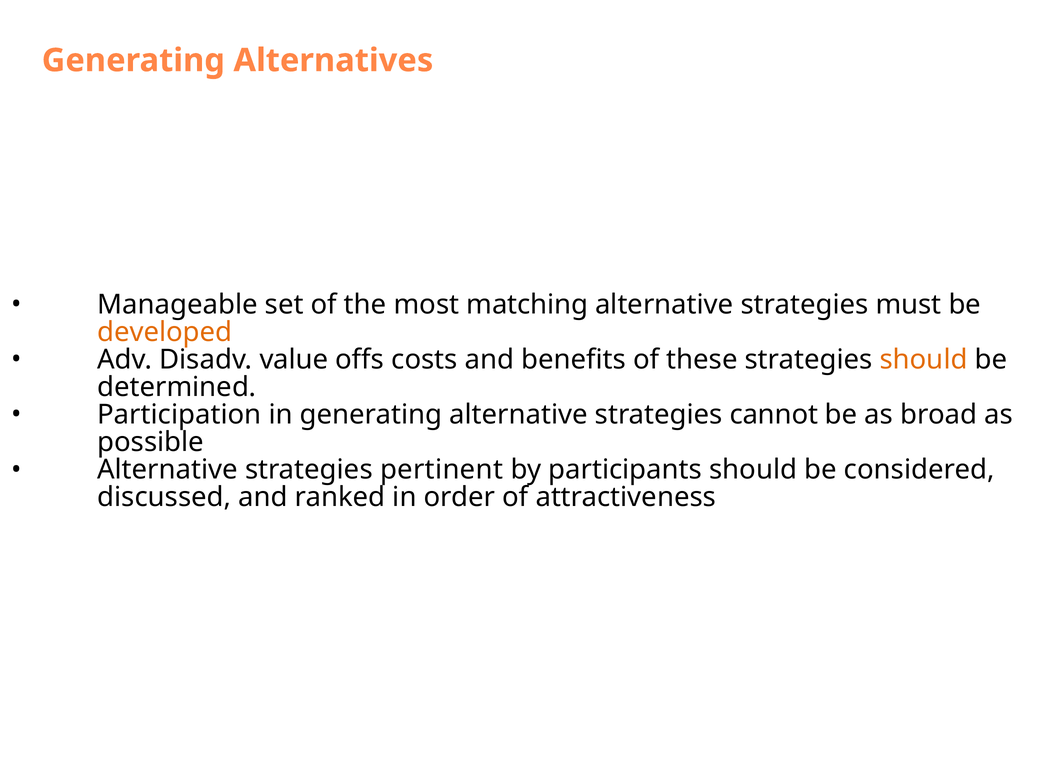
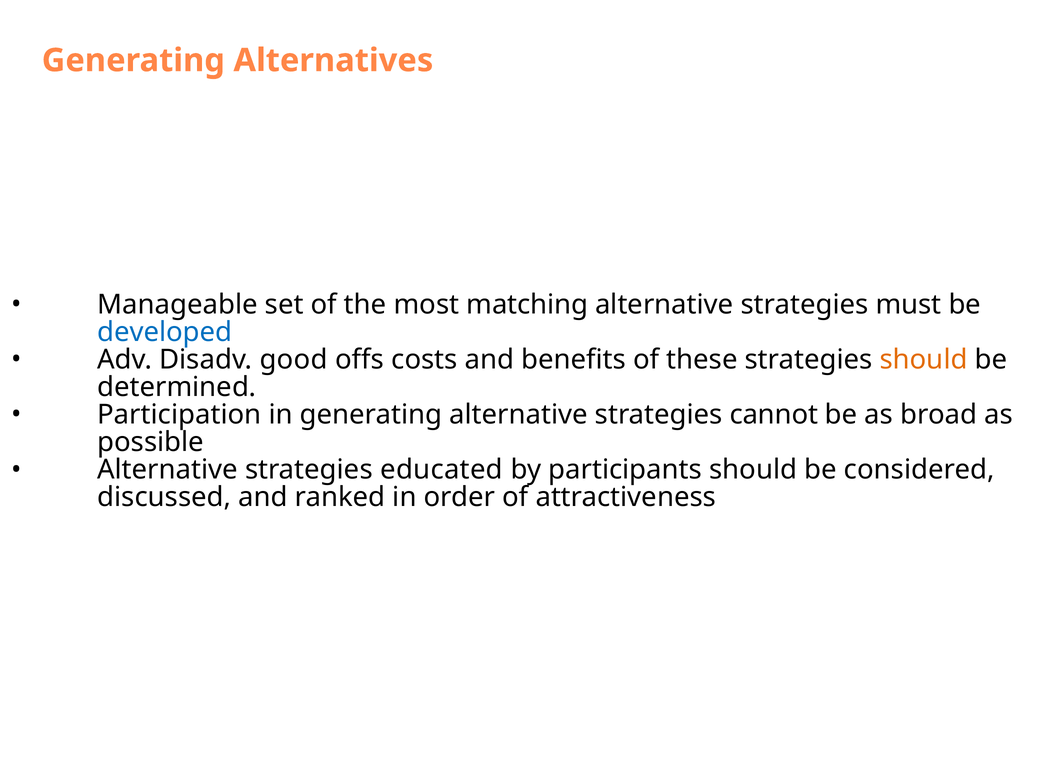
developed colour: orange -> blue
value: value -> good
pertinent: pertinent -> educated
